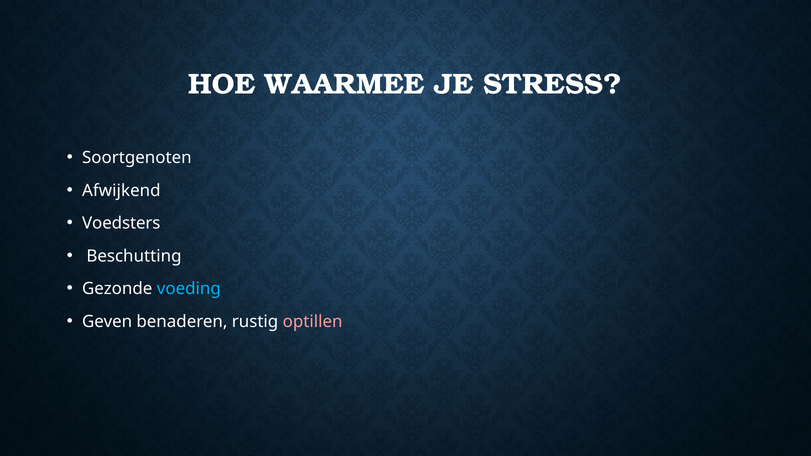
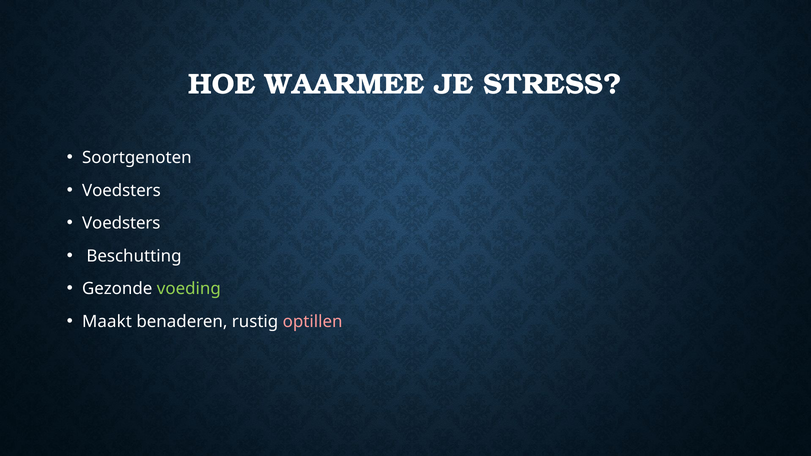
Afwijkend at (121, 191): Afwijkend -> Voedsters
voeding colour: light blue -> light green
Geven: Geven -> Maakt
